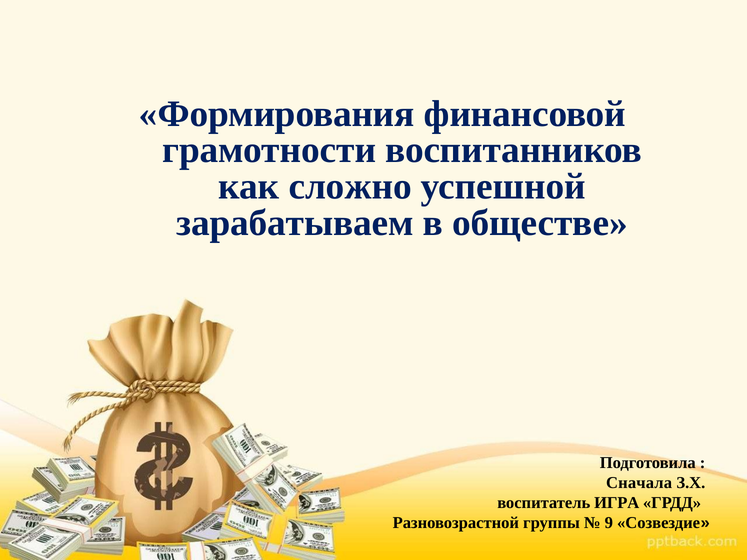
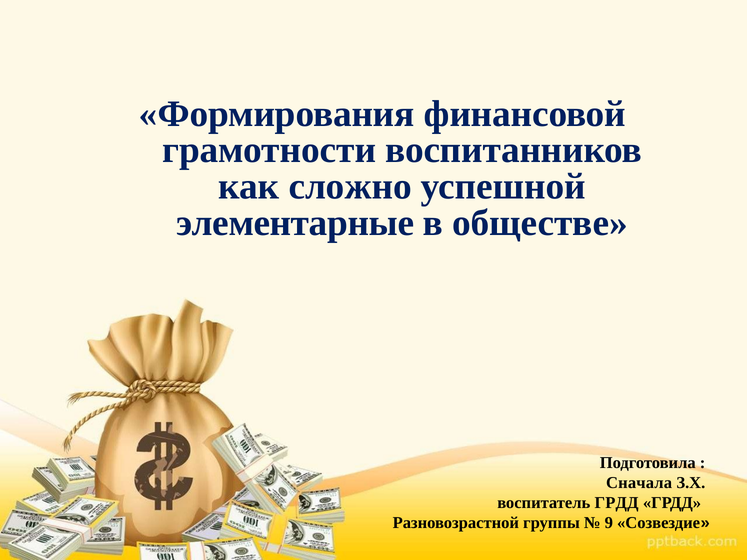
зарабатываем: зарабатываем -> элементарные
воспитатель ИГРА: ИГРА -> ГРДД
